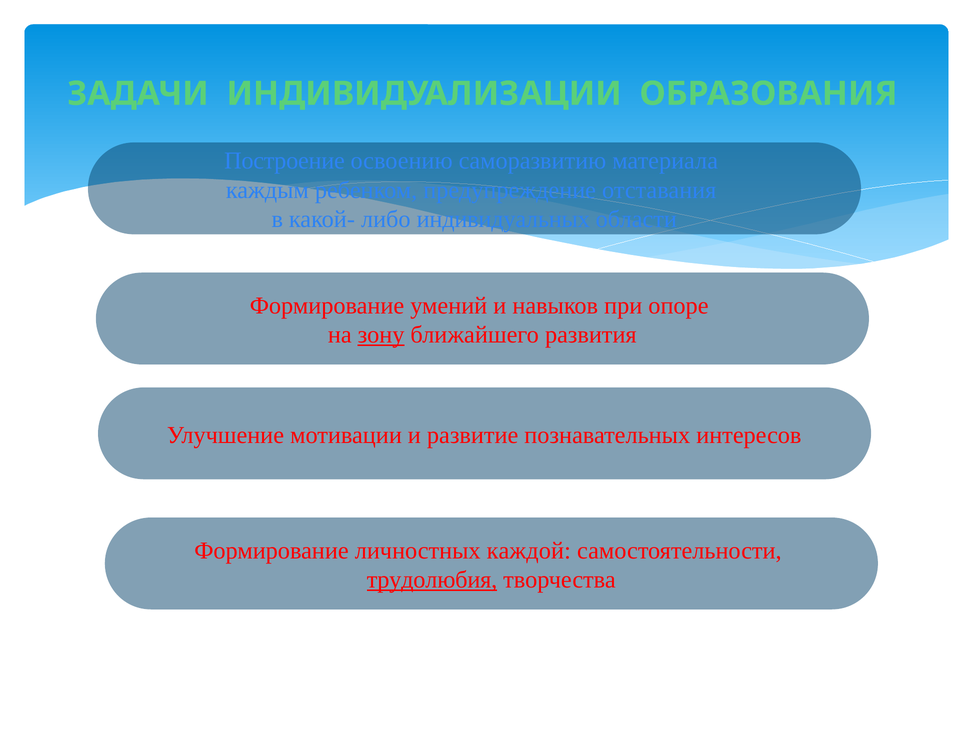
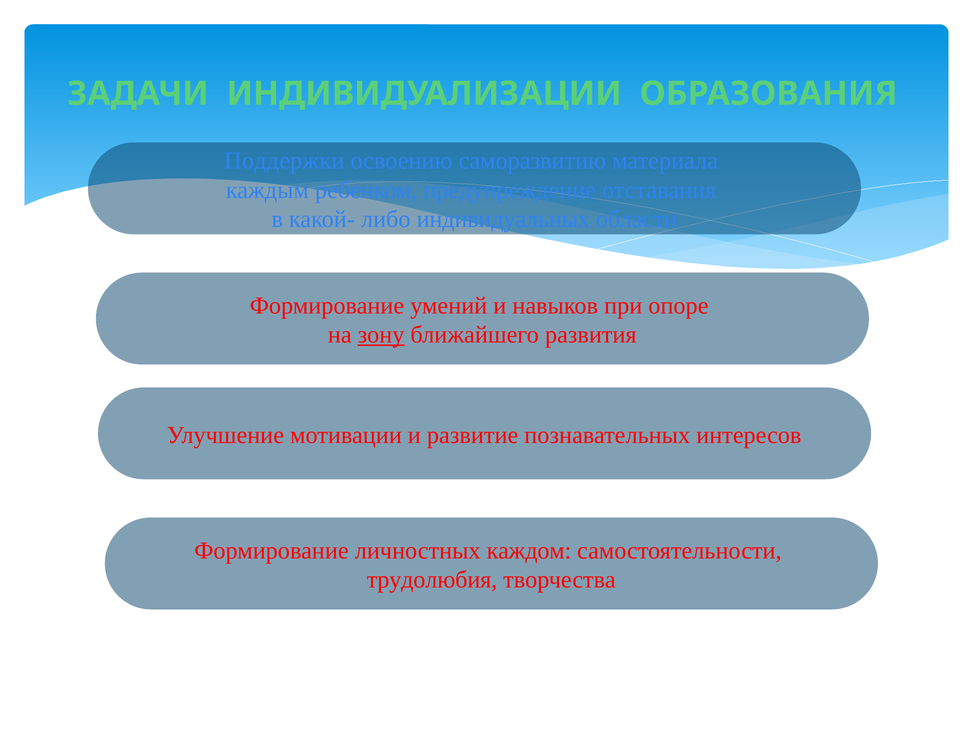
Построение: Построение -> Поддержки
каждой: каждой -> каждом
трудолюбия underline: present -> none
